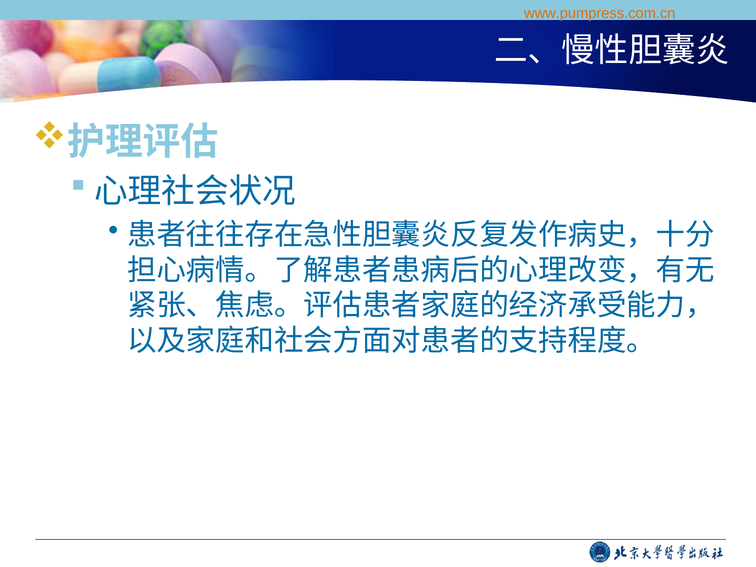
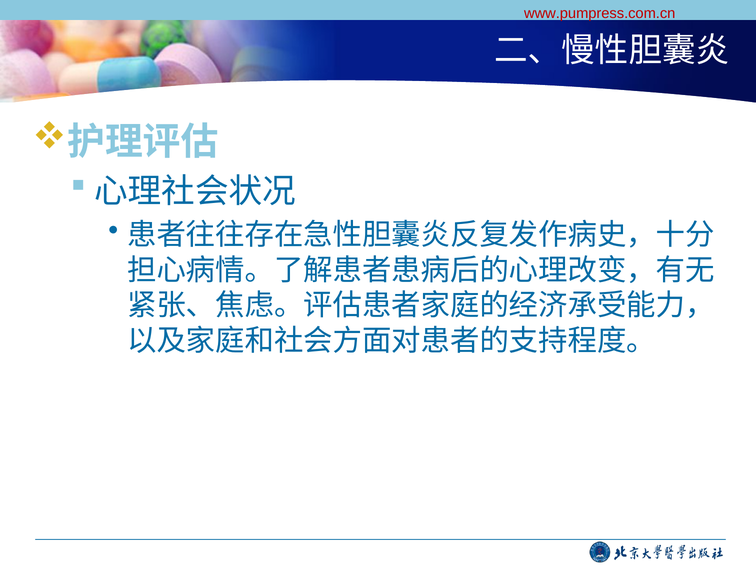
www.pumpress.com.cn colour: orange -> red
